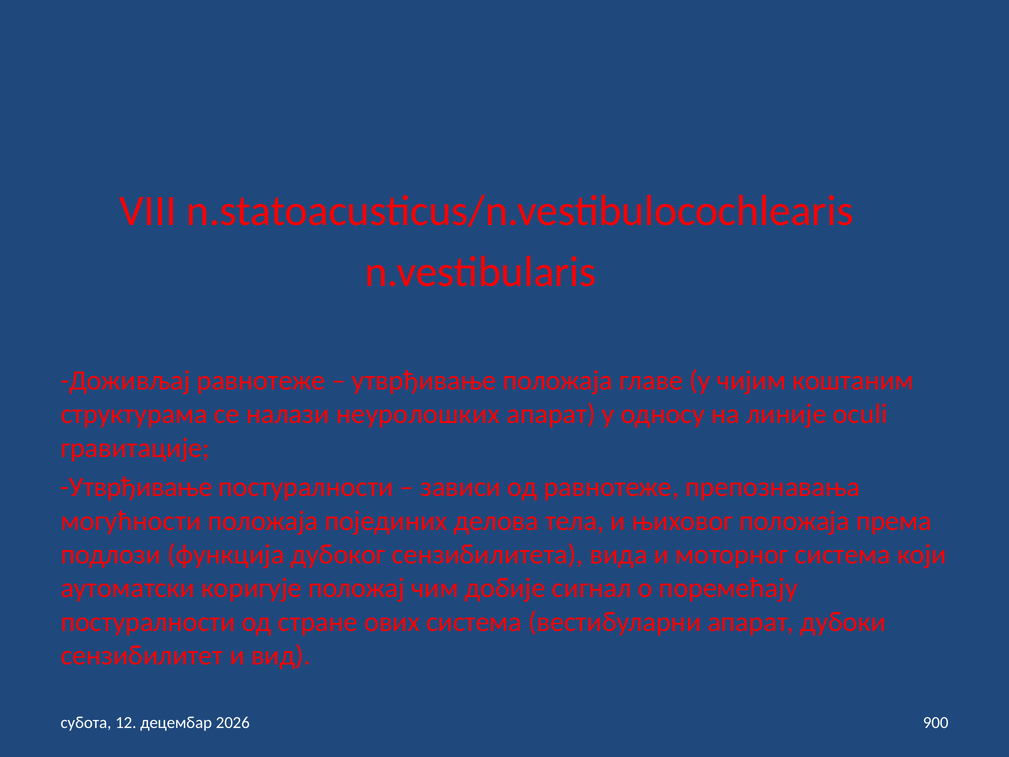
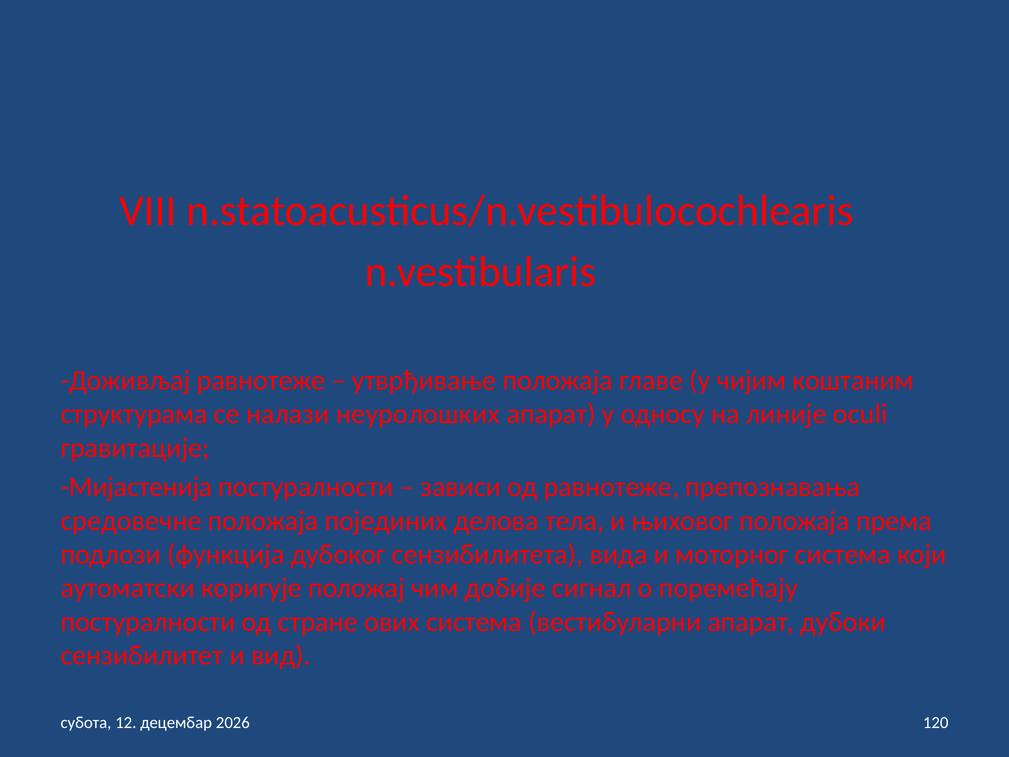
Утврђивање at (136, 487): Утврђивање -> Мијастенија
могућности: могућности -> средовечне
900: 900 -> 120
